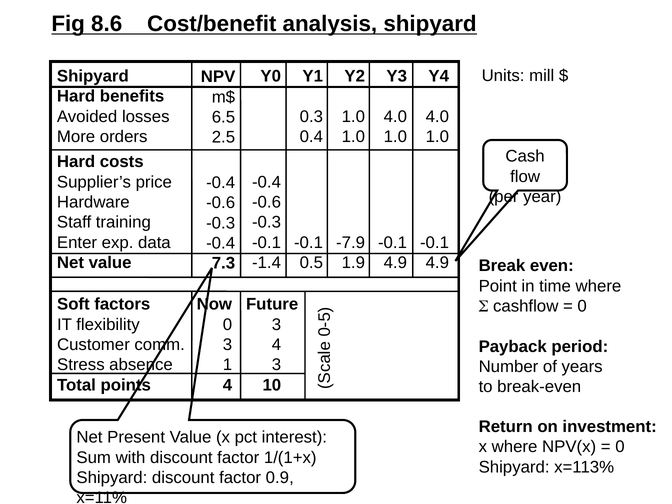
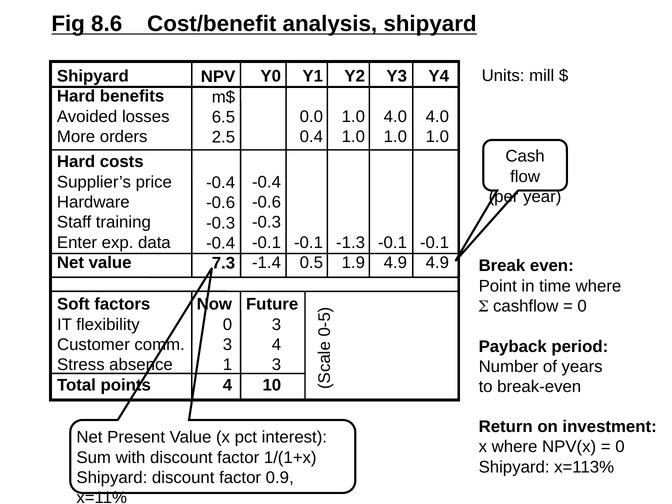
0.3: 0.3 -> 0.0
-7.9: -7.9 -> -1.3
